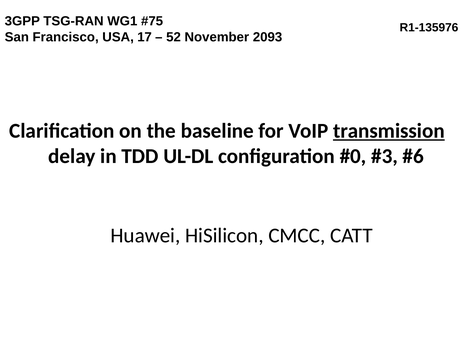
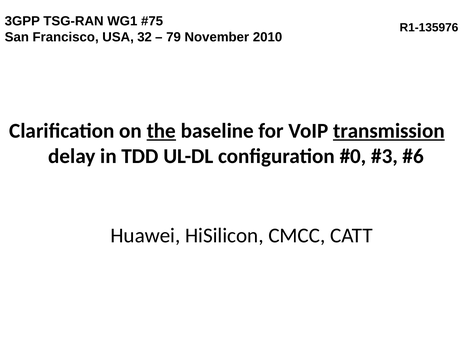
17: 17 -> 32
52: 52 -> 79
2093: 2093 -> 2010
the underline: none -> present
